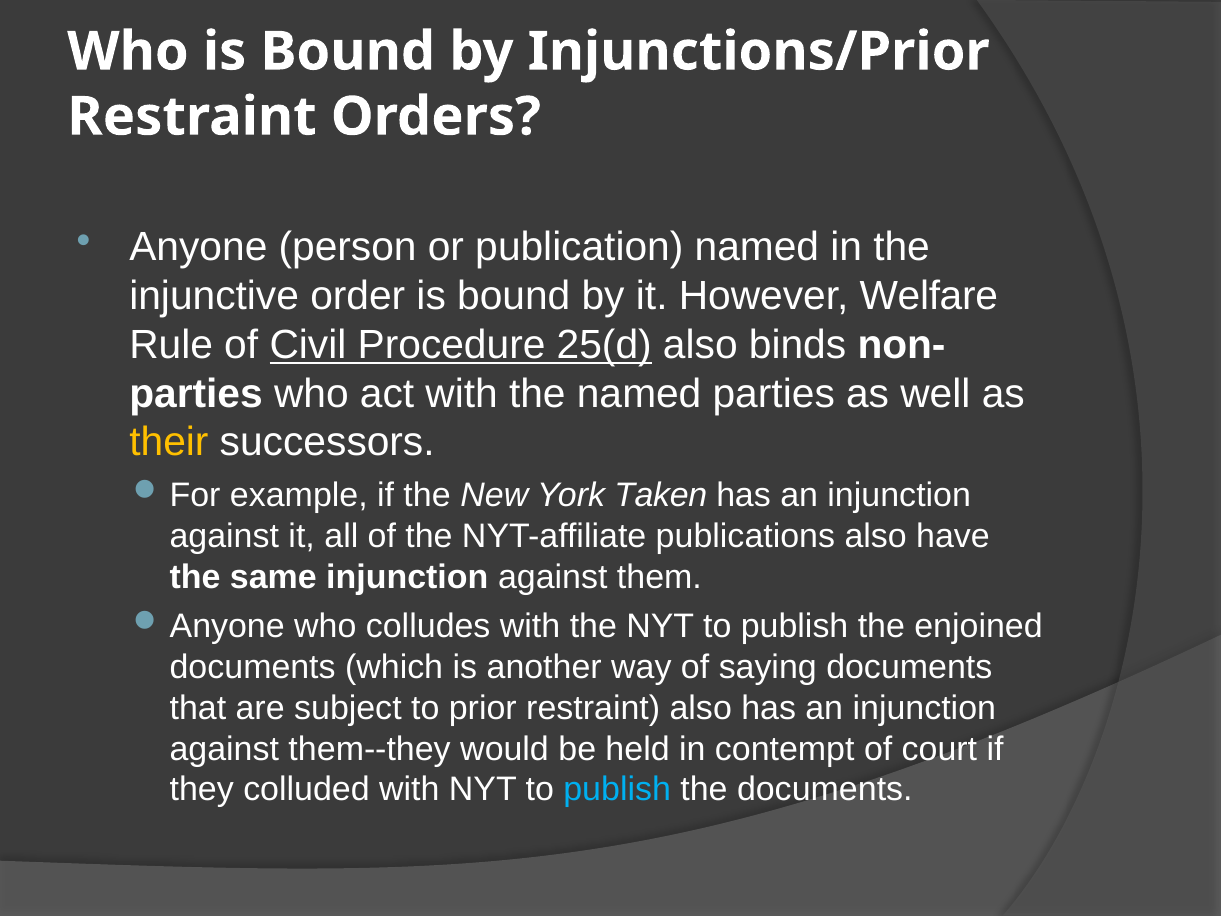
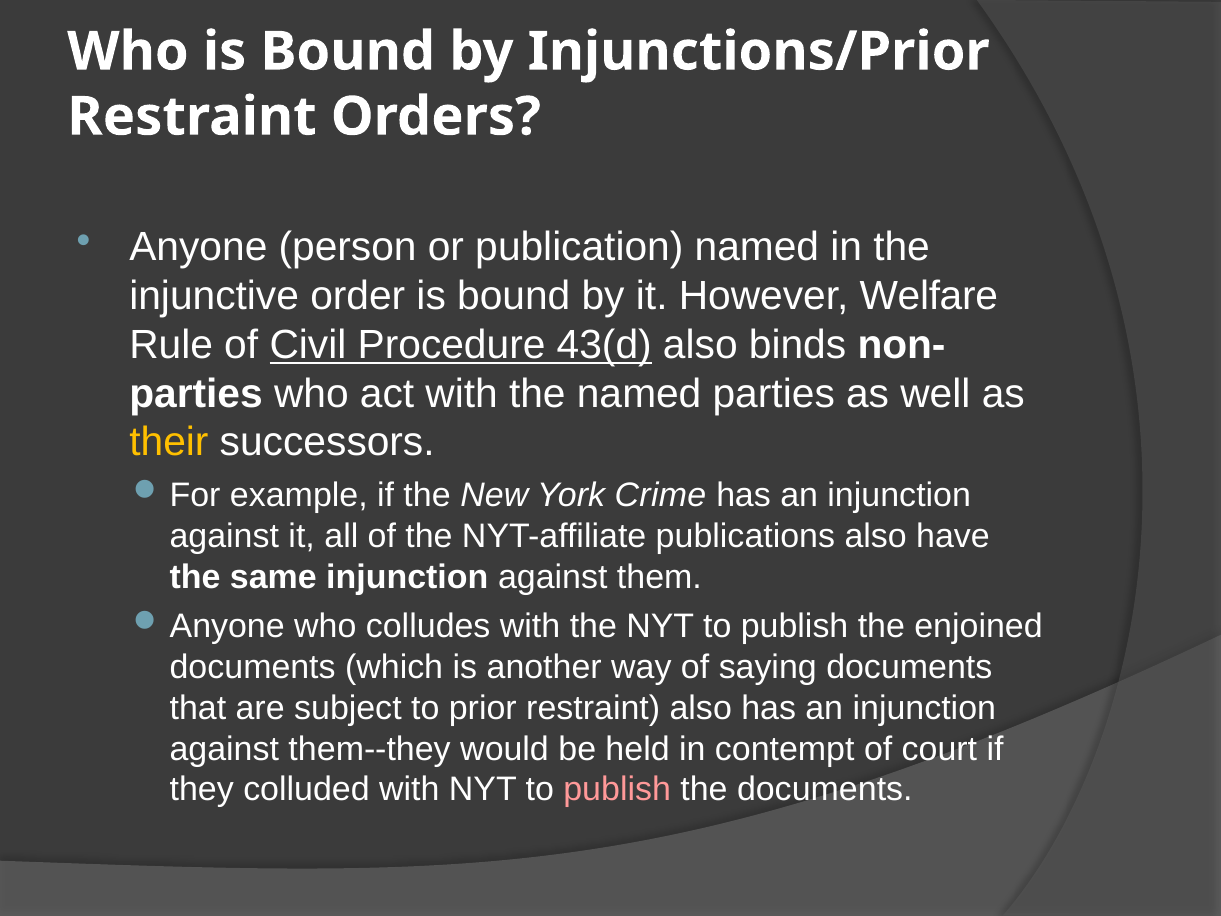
25(d: 25(d -> 43(d
Taken: Taken -> Crime
publish at (617, 789) colour: light blue -> pink
